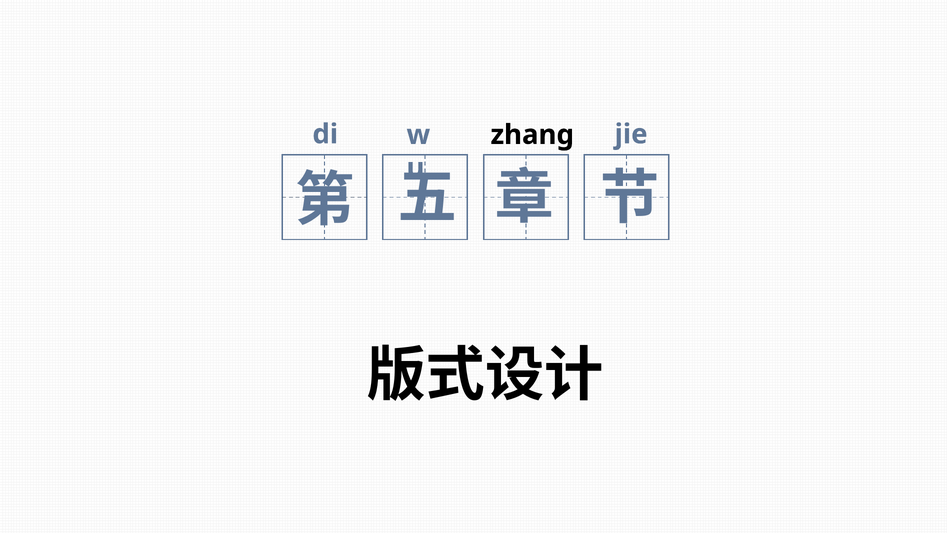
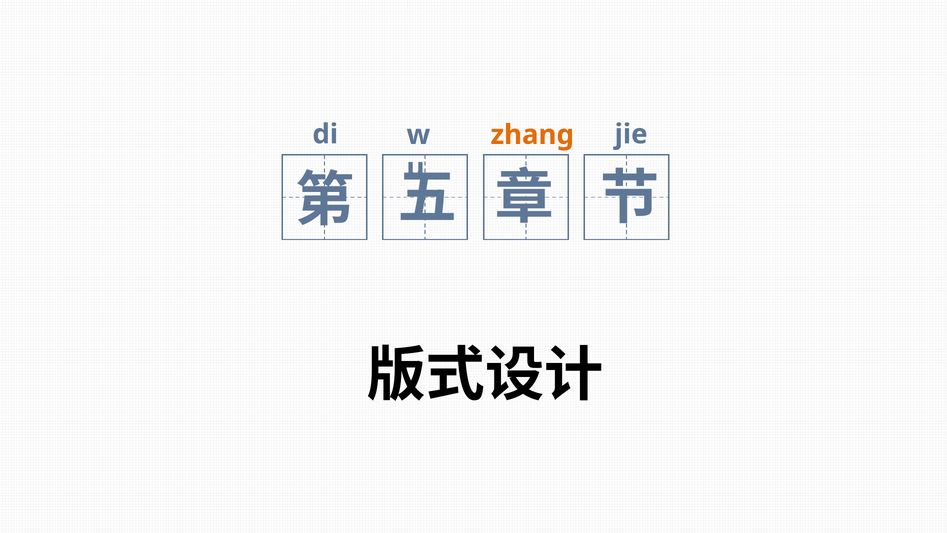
zhang colour: black -> orange
